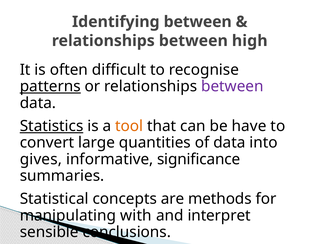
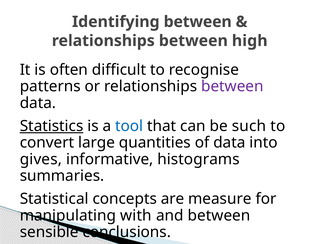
patterns underline: present -> none
tool colour: orange -> blue
have: have -> such
significance: significance -> histograms
methods: methods -> measure
and interpret: interpret -> between
